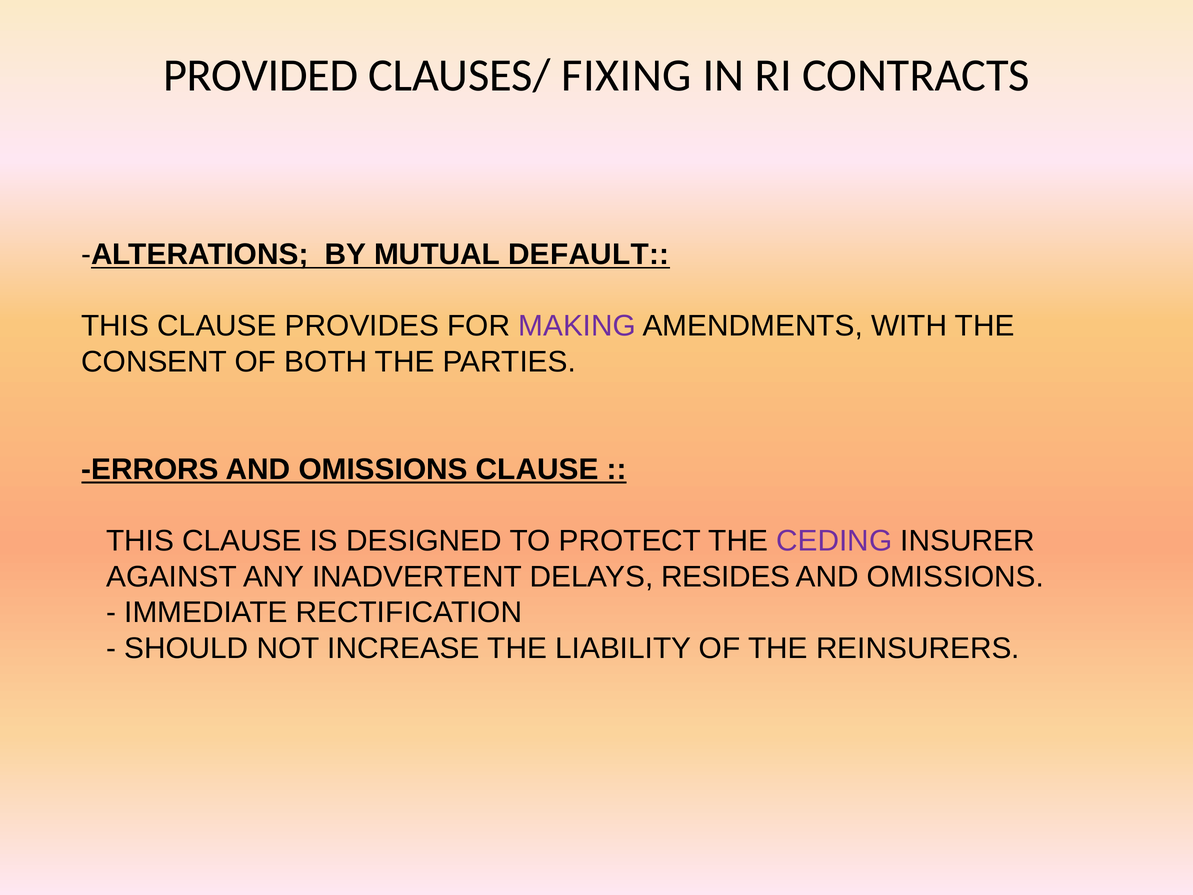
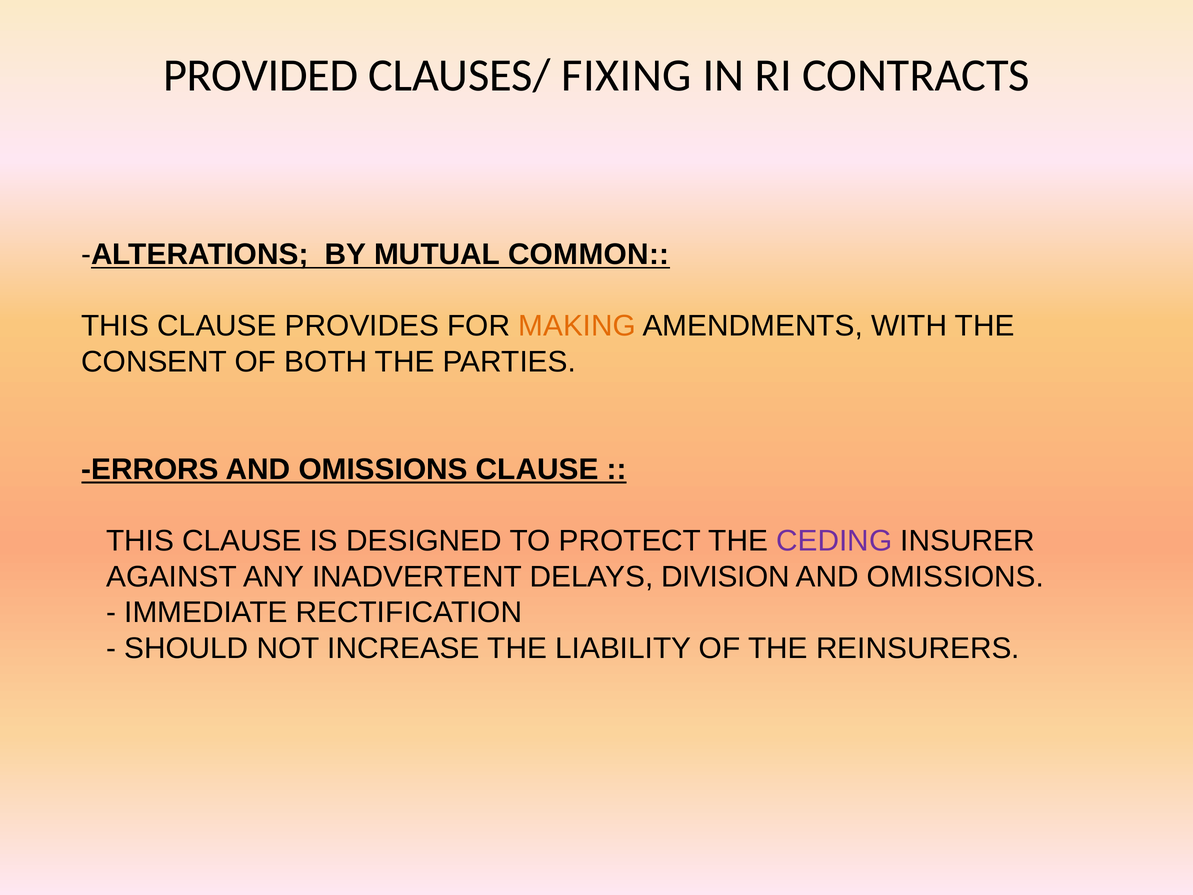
DEFAULT: DEFAULT -> COMMON
MAKING colour: purple -> orange
RESIDES: RESIDES -> DIVISION
